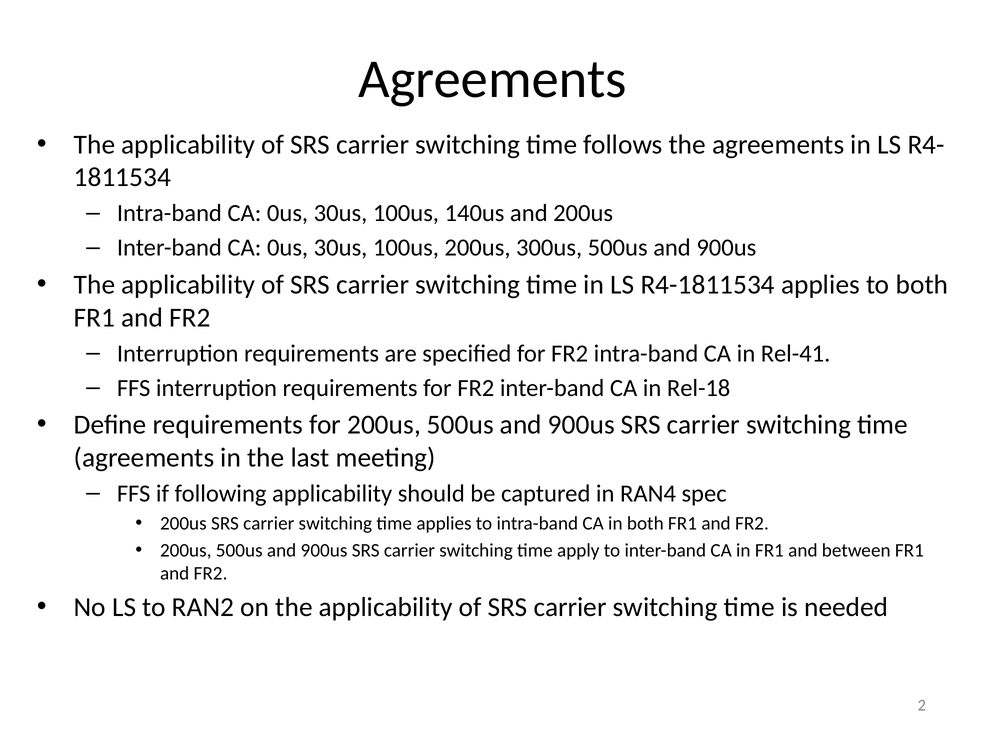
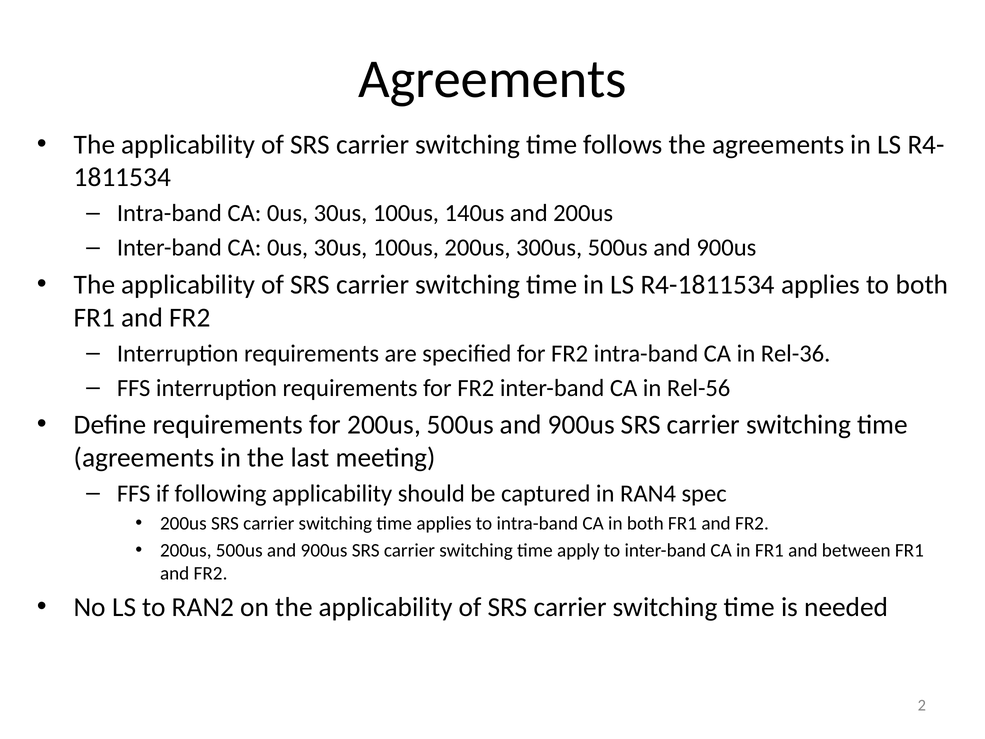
Rel-41: Rel-41 -> Rel-36
Rel-18: Rel-18 -> Rel-56
